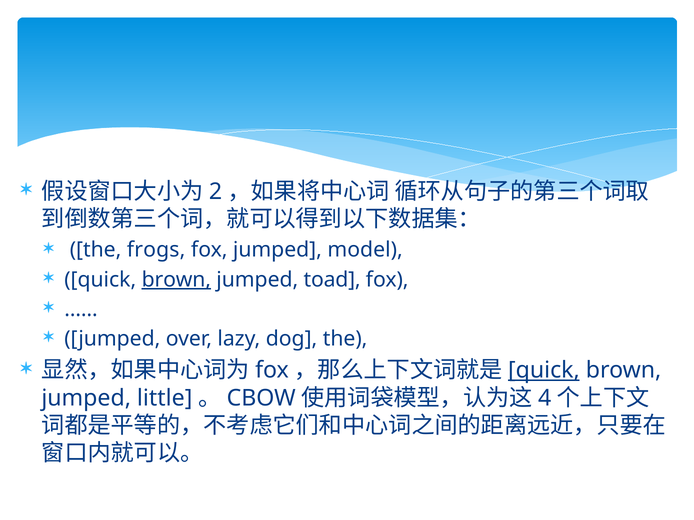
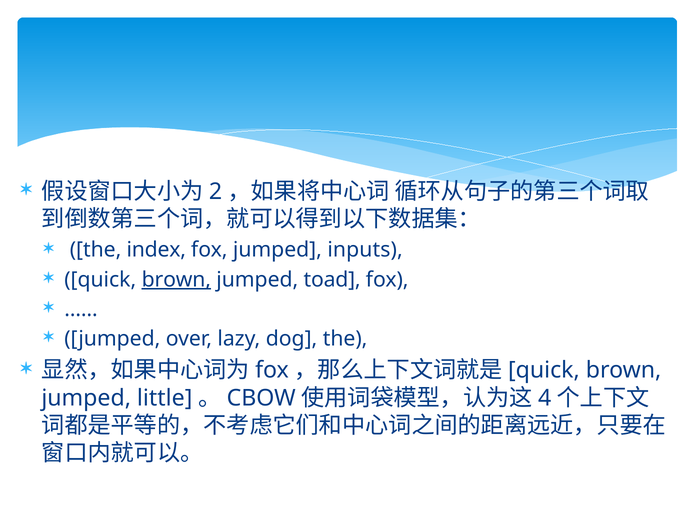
frogs: frogs -> index
model: model -> inputs
quick at (544, 371) underline: present -> none
